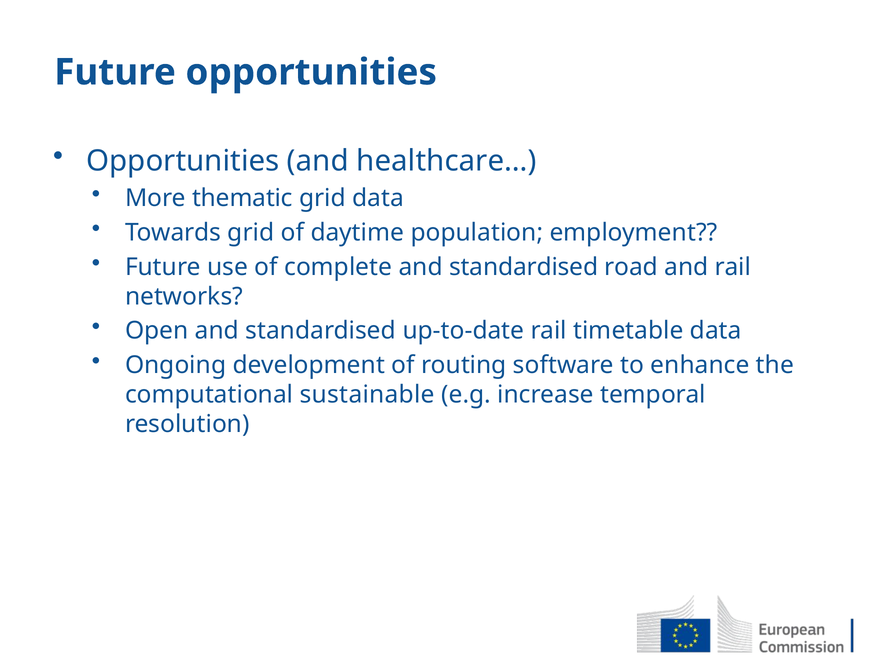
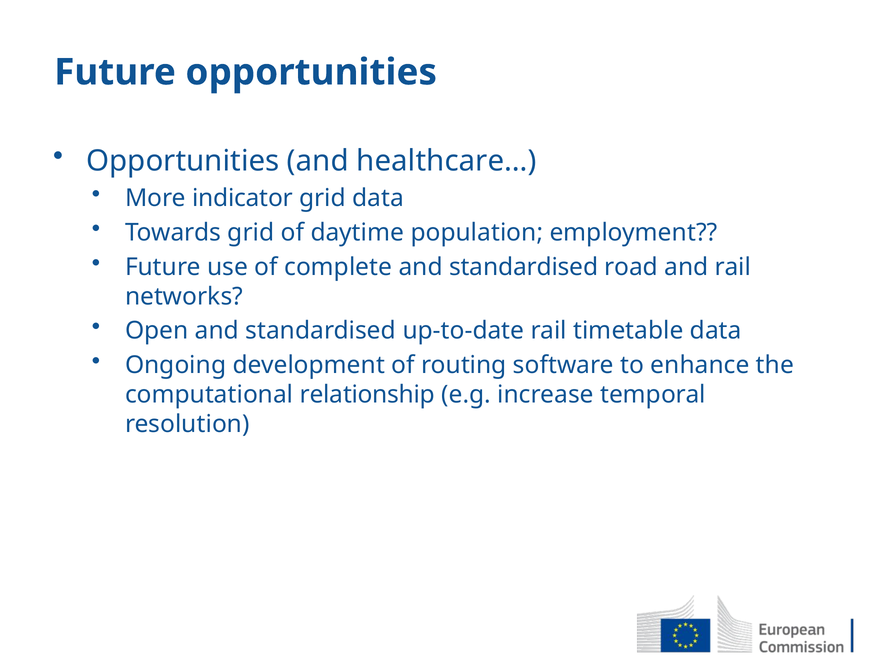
thematic: thematic -> indicator
sustainable: sustainable -> relationship
